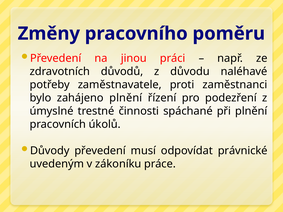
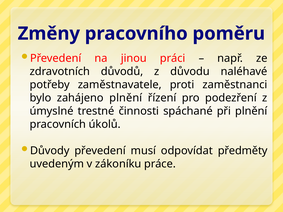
právnické: právnické -> předměty
